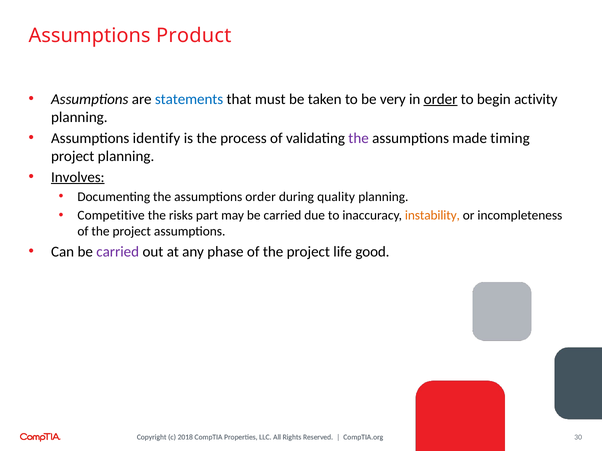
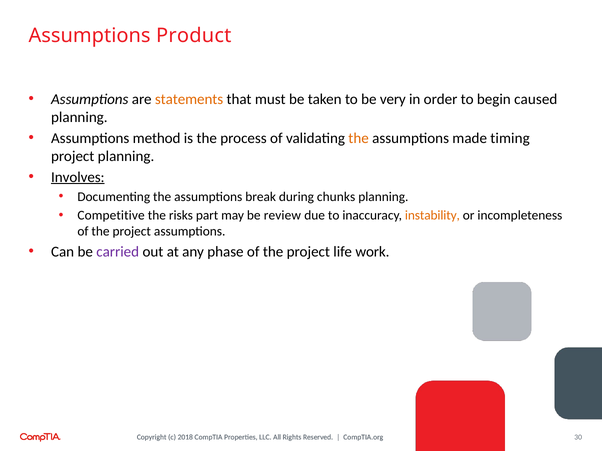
statements colour: blue -> orange
order at (441, 99) underline: present -> none
activity: activity -> caused
identify: identify -> method
the at (359, 138) colour: purple -> orange
assumptions order: order -> break
quality: quality -> chunks
may be carried: carried -> review
good: good -> work
